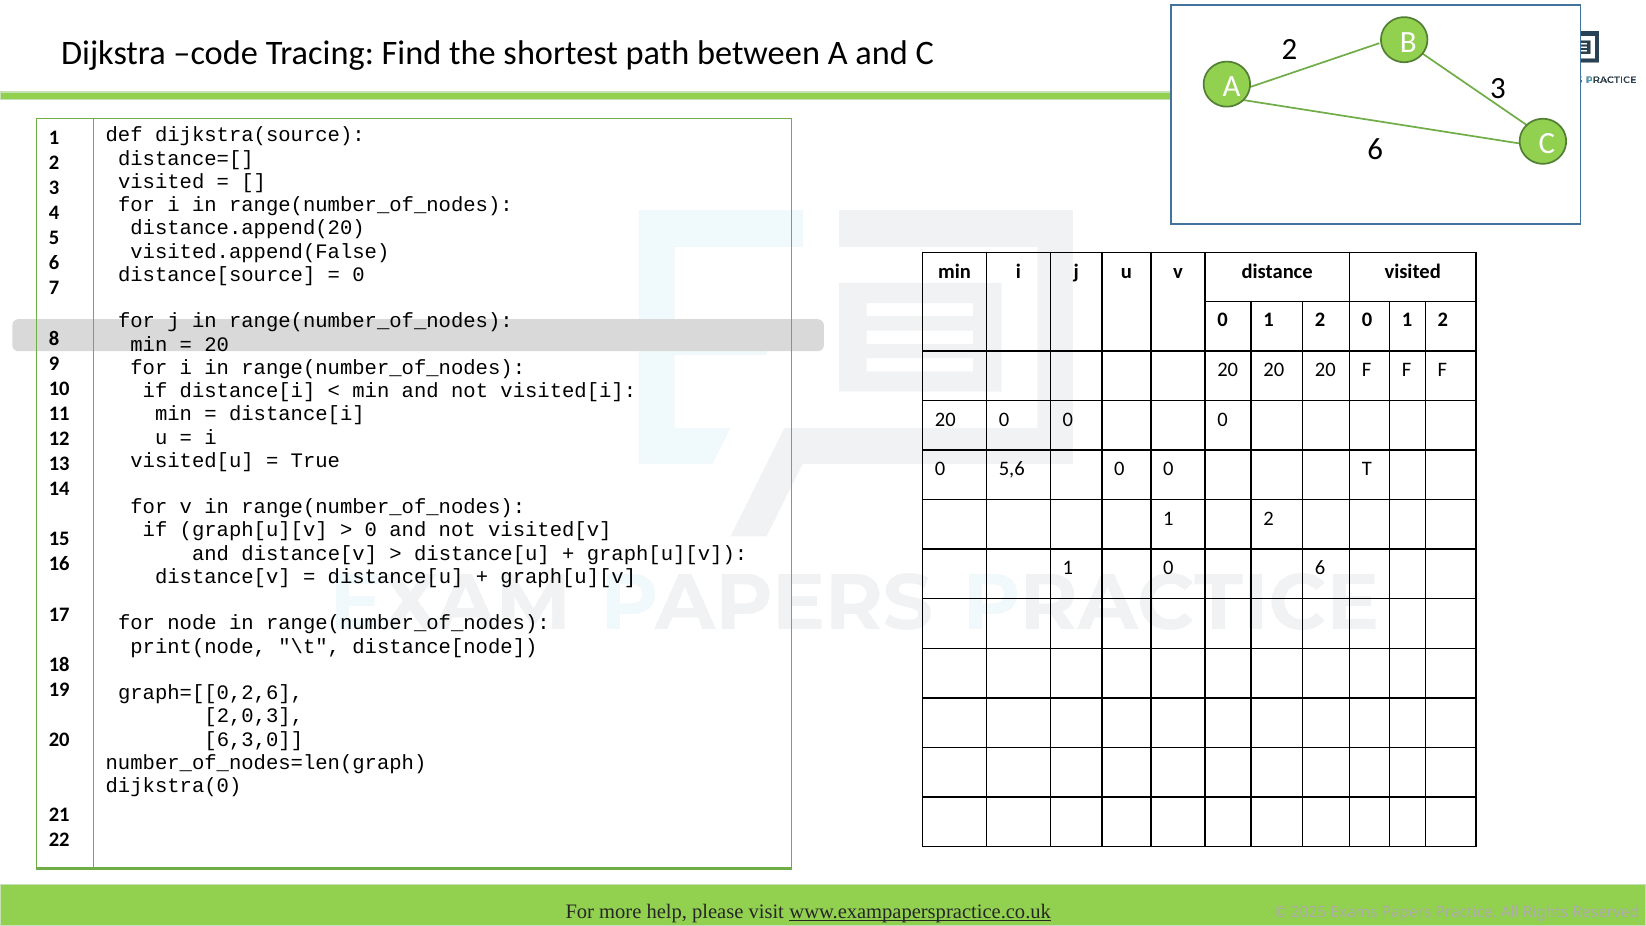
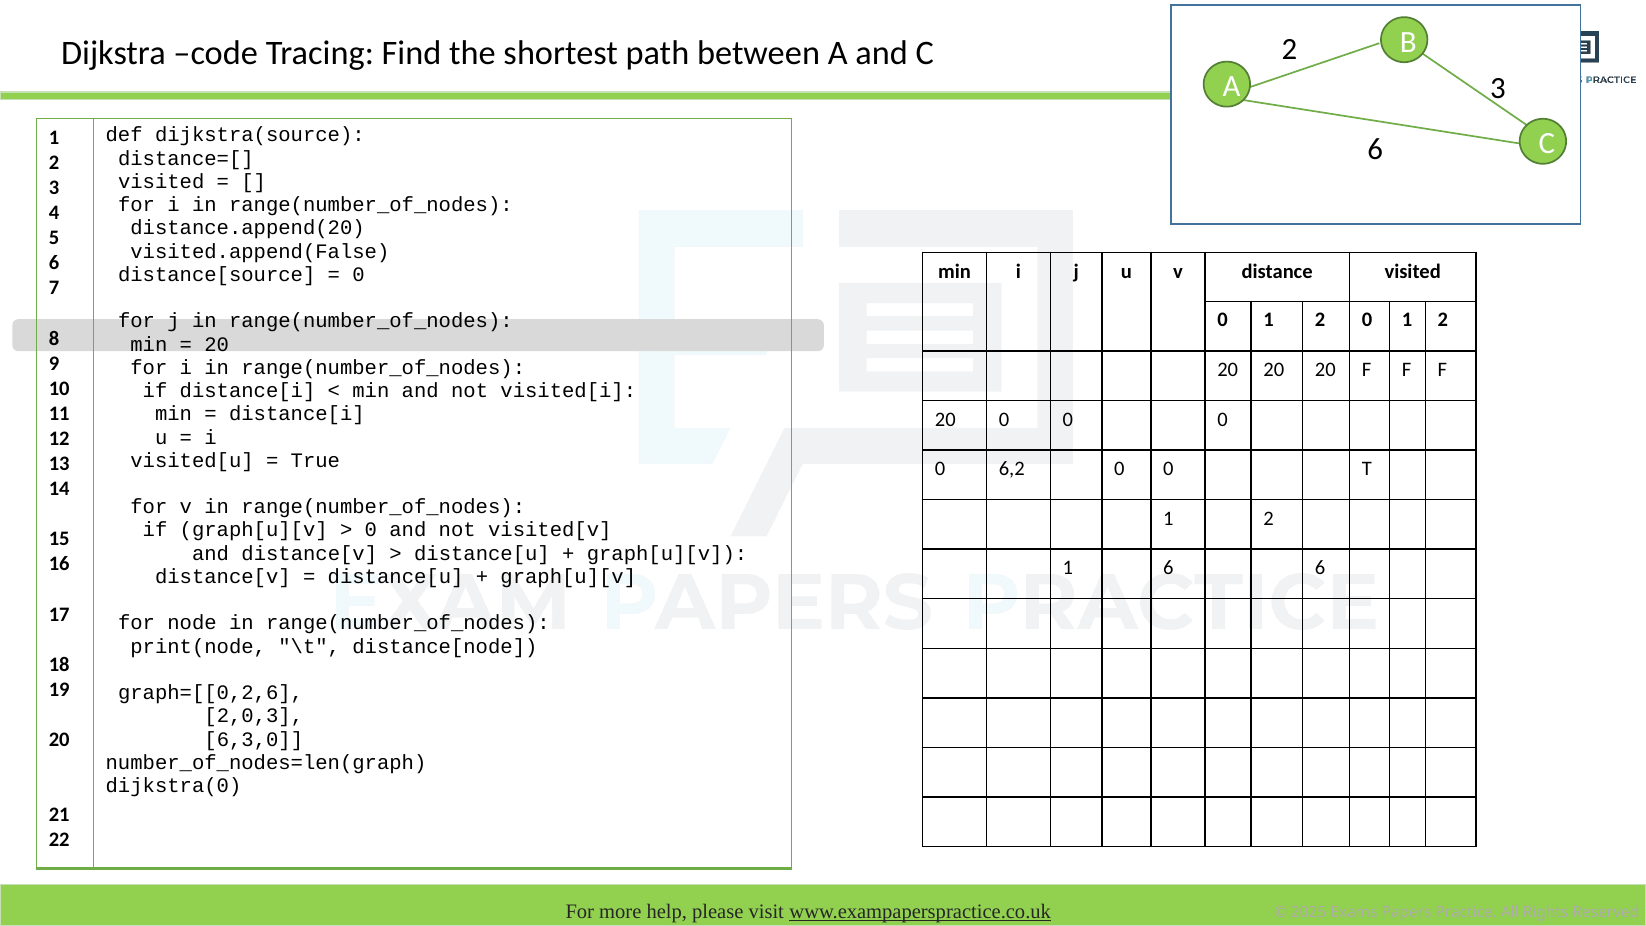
5,6: 5,6 -> 6,2
1 0: 0 -> 6
